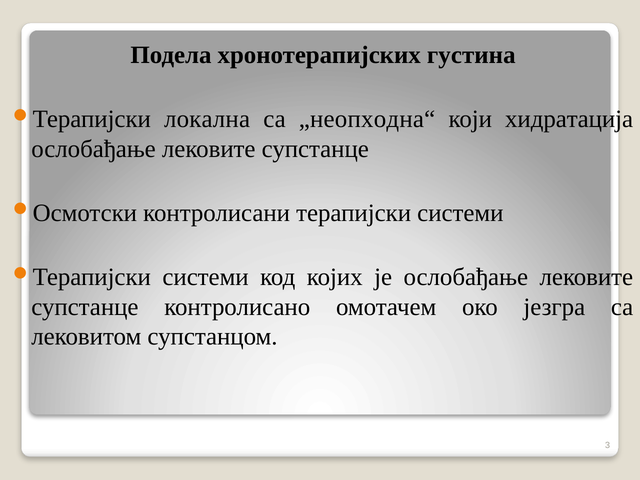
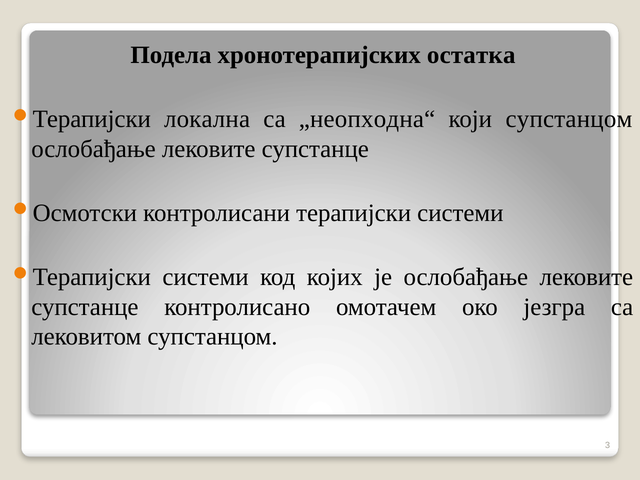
густина: густина -> остатка
који хидратација: хидратација -> супстанцом
